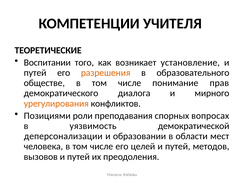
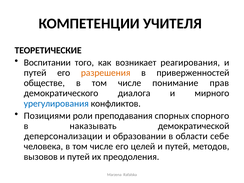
установление: установление -> реагирования
образовательного: образовательного -> приверженностей
урегулирования colour: orange -> blue
вопросах: вопросах -> спорного
уязвимость: уязвимость -> наказывать
мест: мест -> себе
